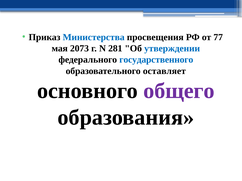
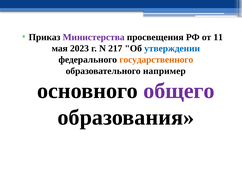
Министерства colour: blue -> purple
77: 77 -> 11
2073: 2073 -> 2023
281: 281 -> 217
государственного colour: blue -> orange
оставляет: оставляет -> например
